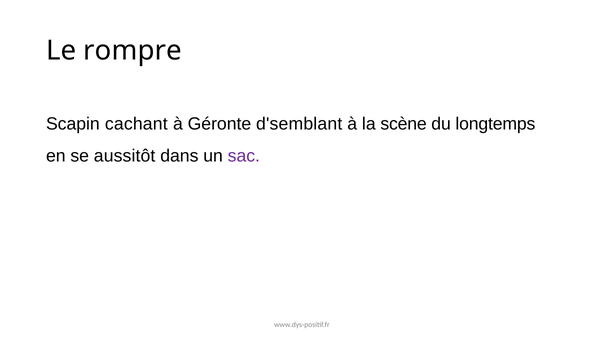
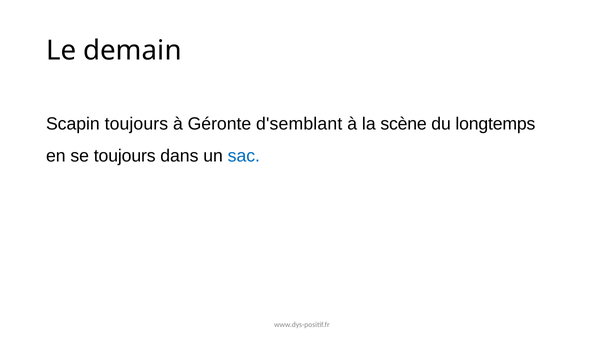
rompre: rompre -> demain
Scapin cachant: cachant -> toujours
se aussitôt: aussitôt -> toujours
sac colour: purple -> blue
